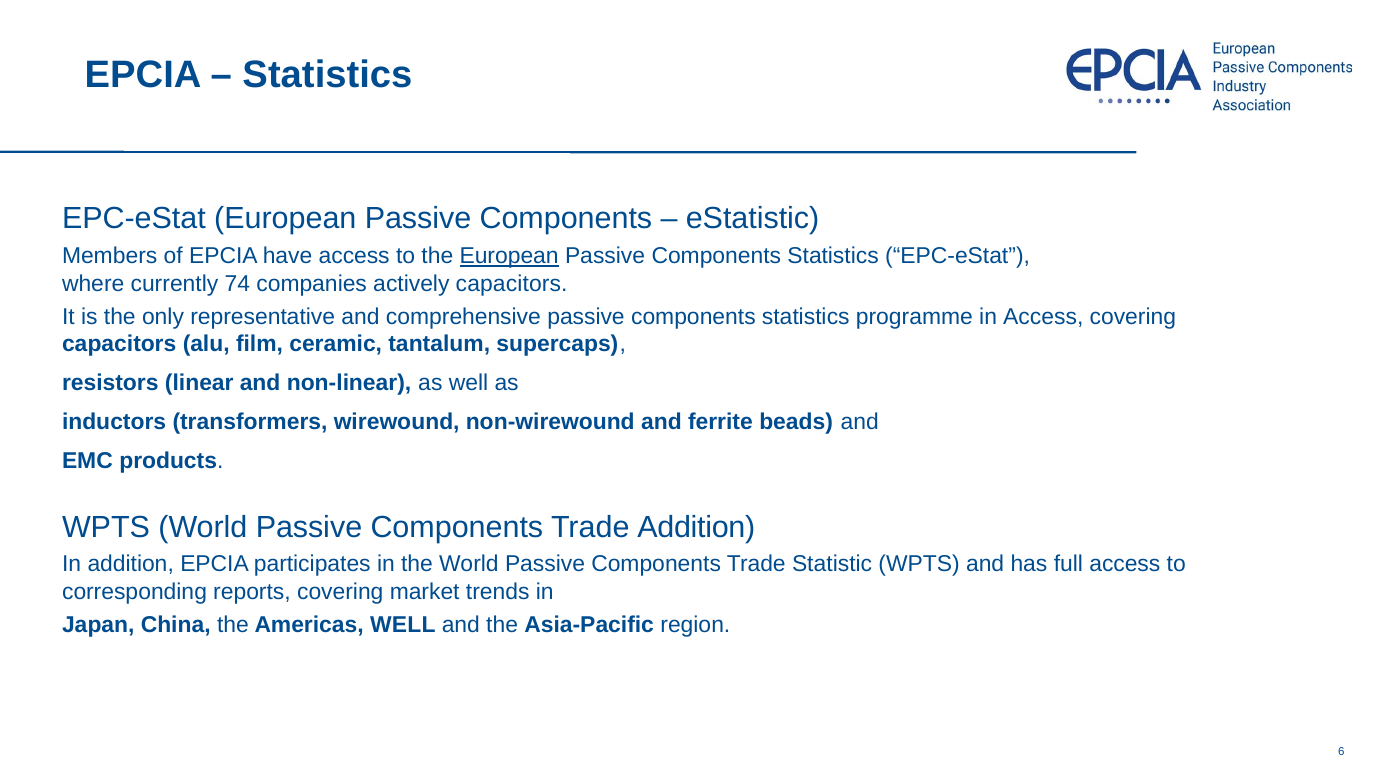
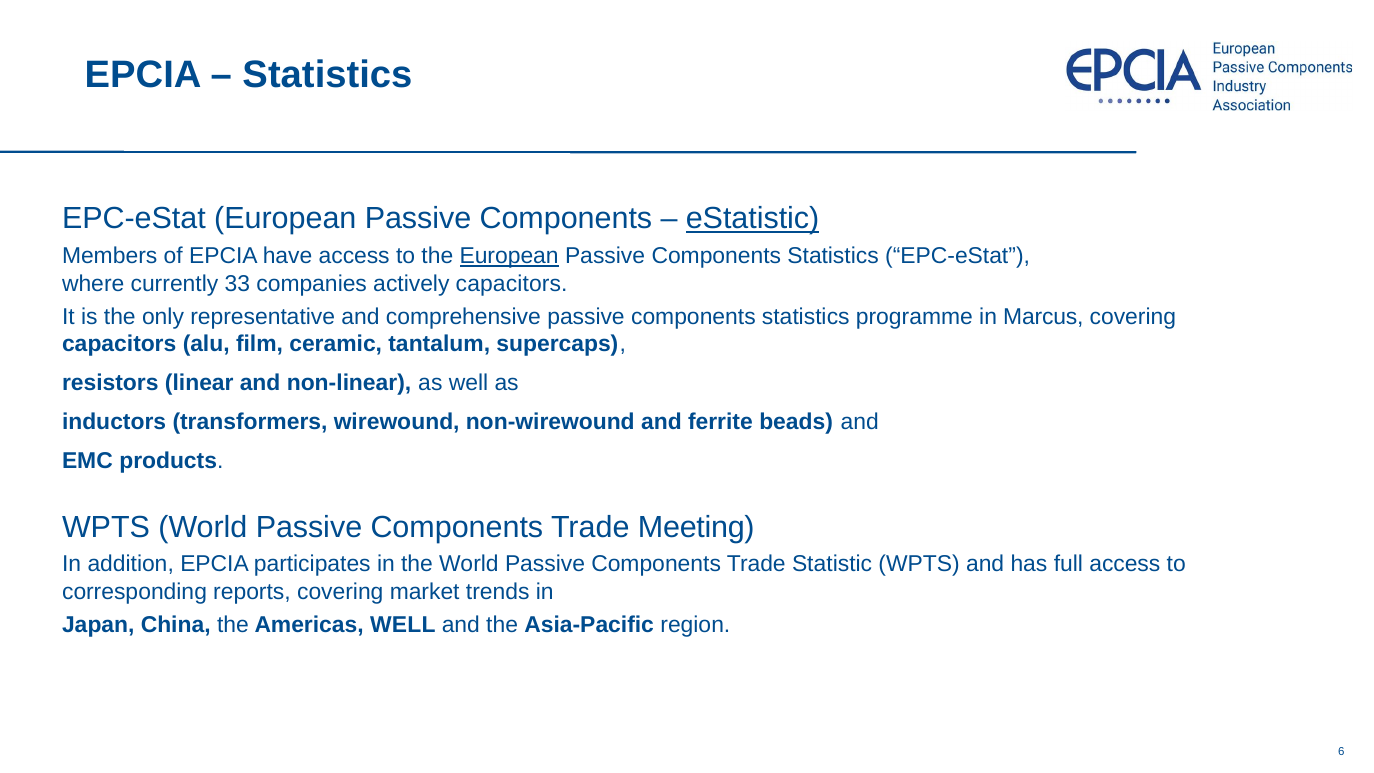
eStatistic underline: none -> present
74: 74 -> 33
in Access: Access -> Marcus
Trade Addition: Addition -> Meeting
